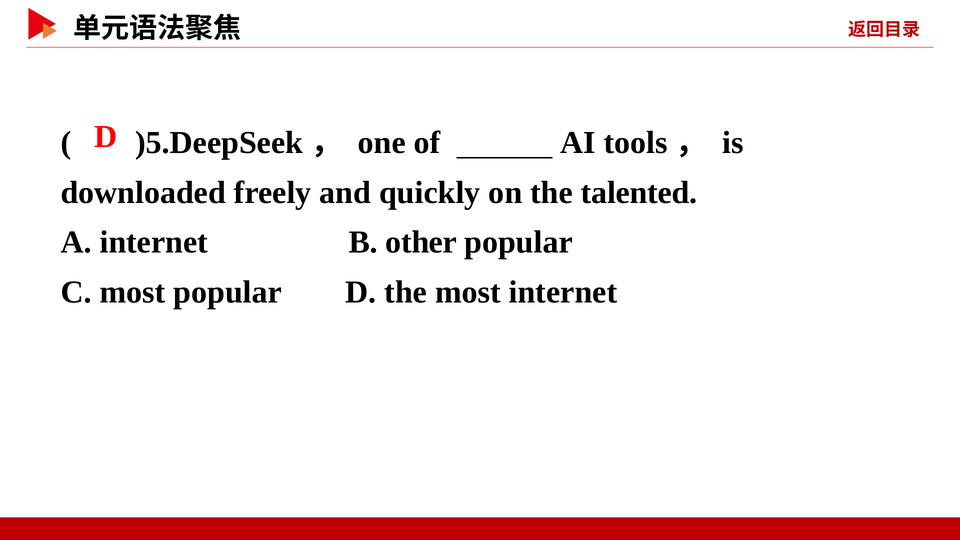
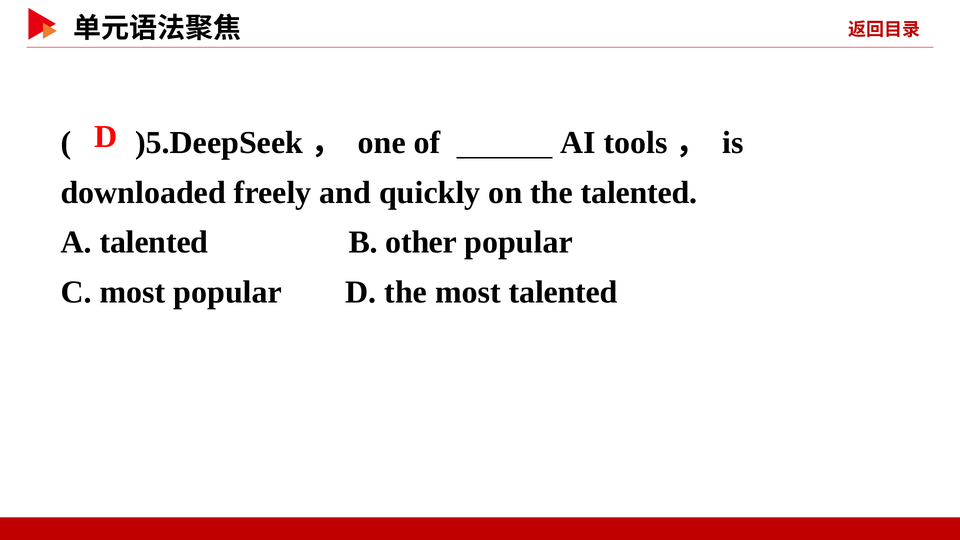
A internet: internet -> talented
most internet: internet -> talented
